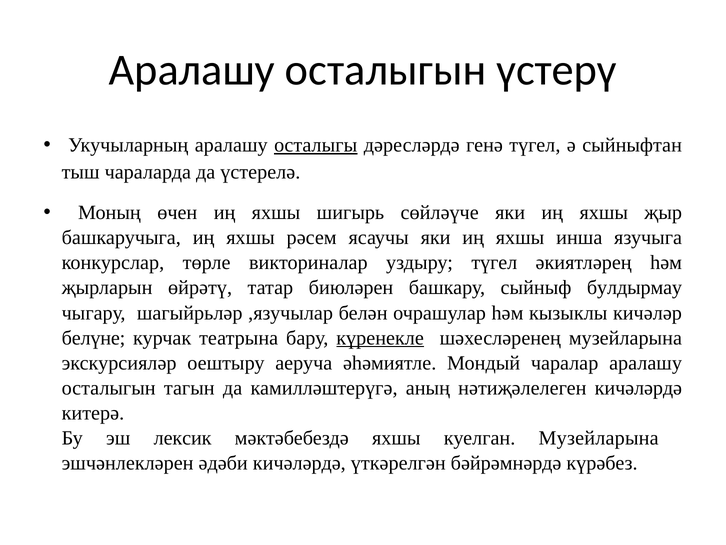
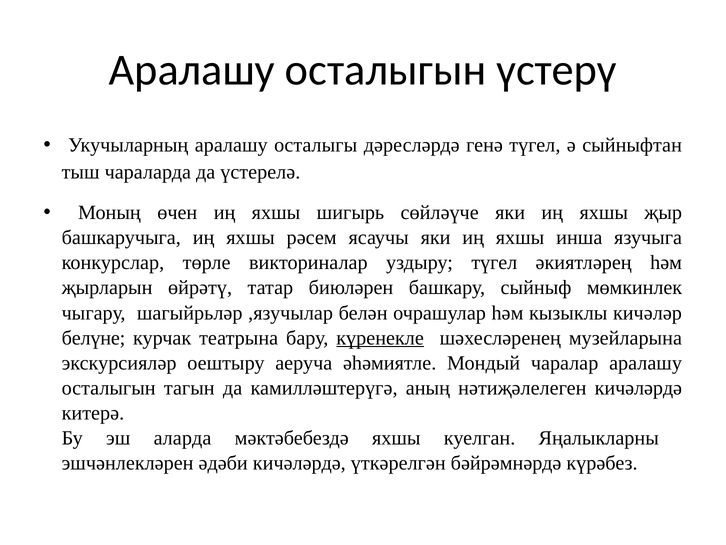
осталыгы underline: present -> none
булдырмау: булдырмау -> мөмкинлек
лексик: лексик -> аларда
куелган Музейларына: Музейларына -> Яңалыкларны
